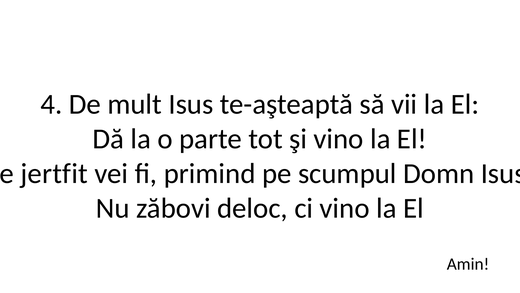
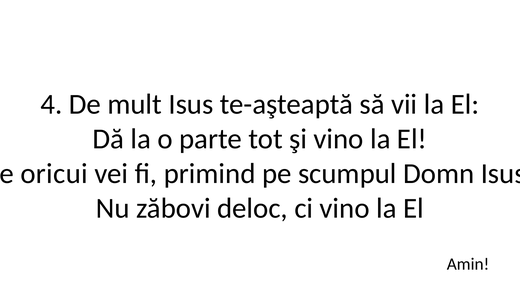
jertfit: jertfit -> oricui
